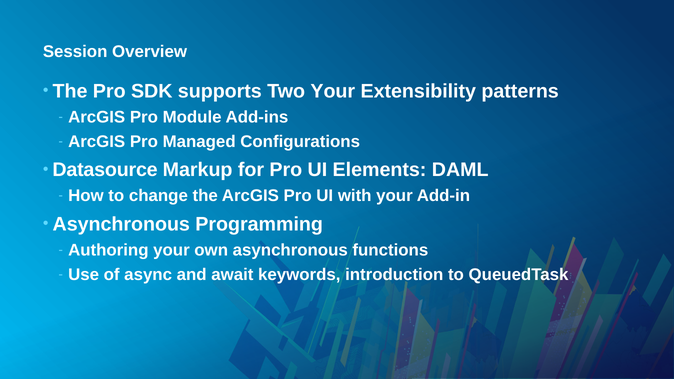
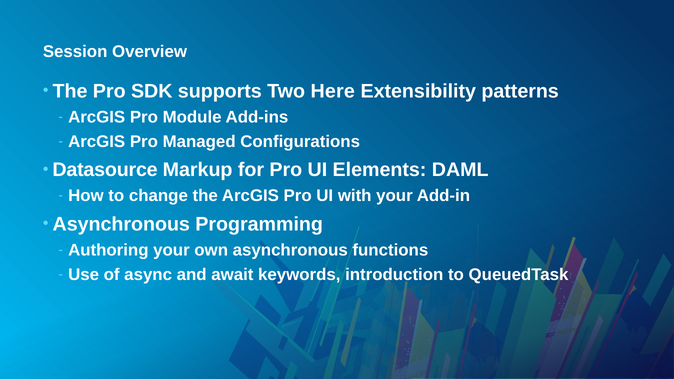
Two Your: Your -> Here
